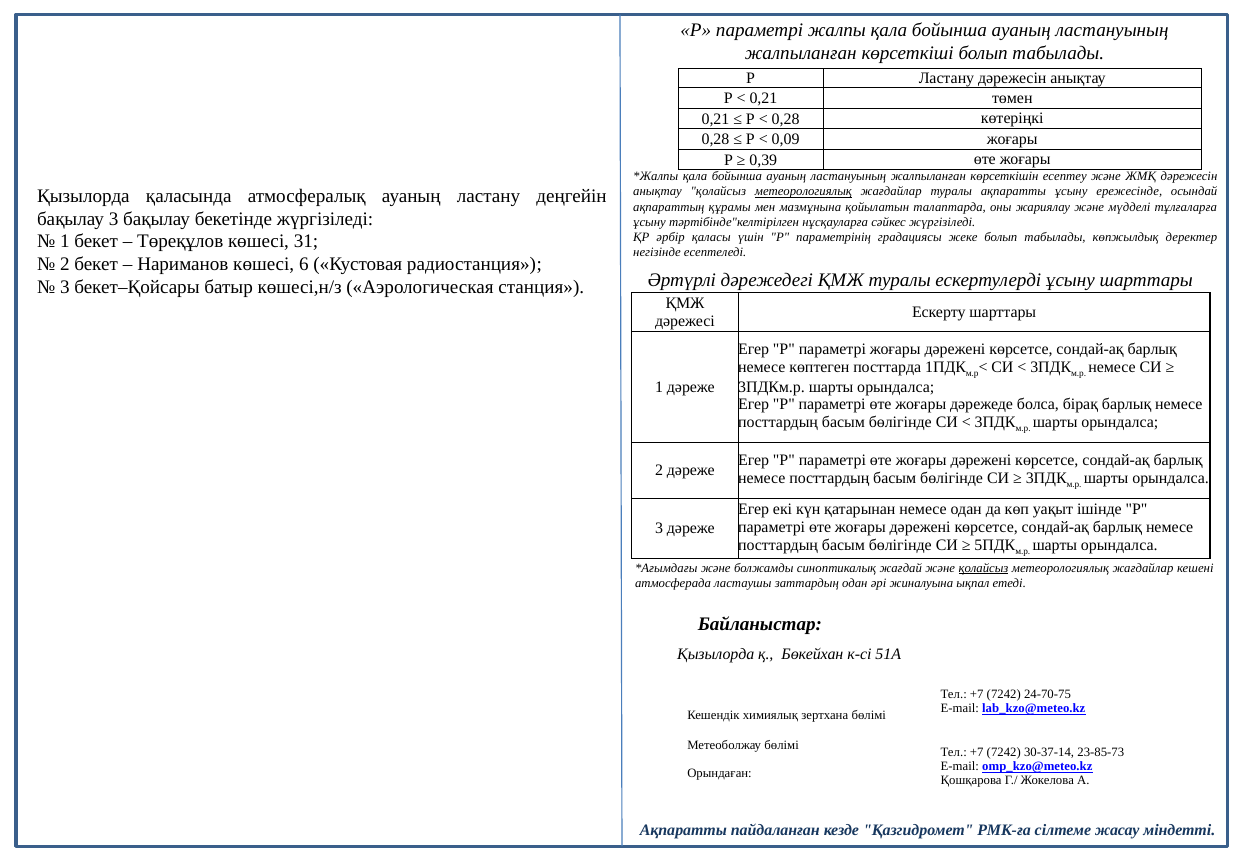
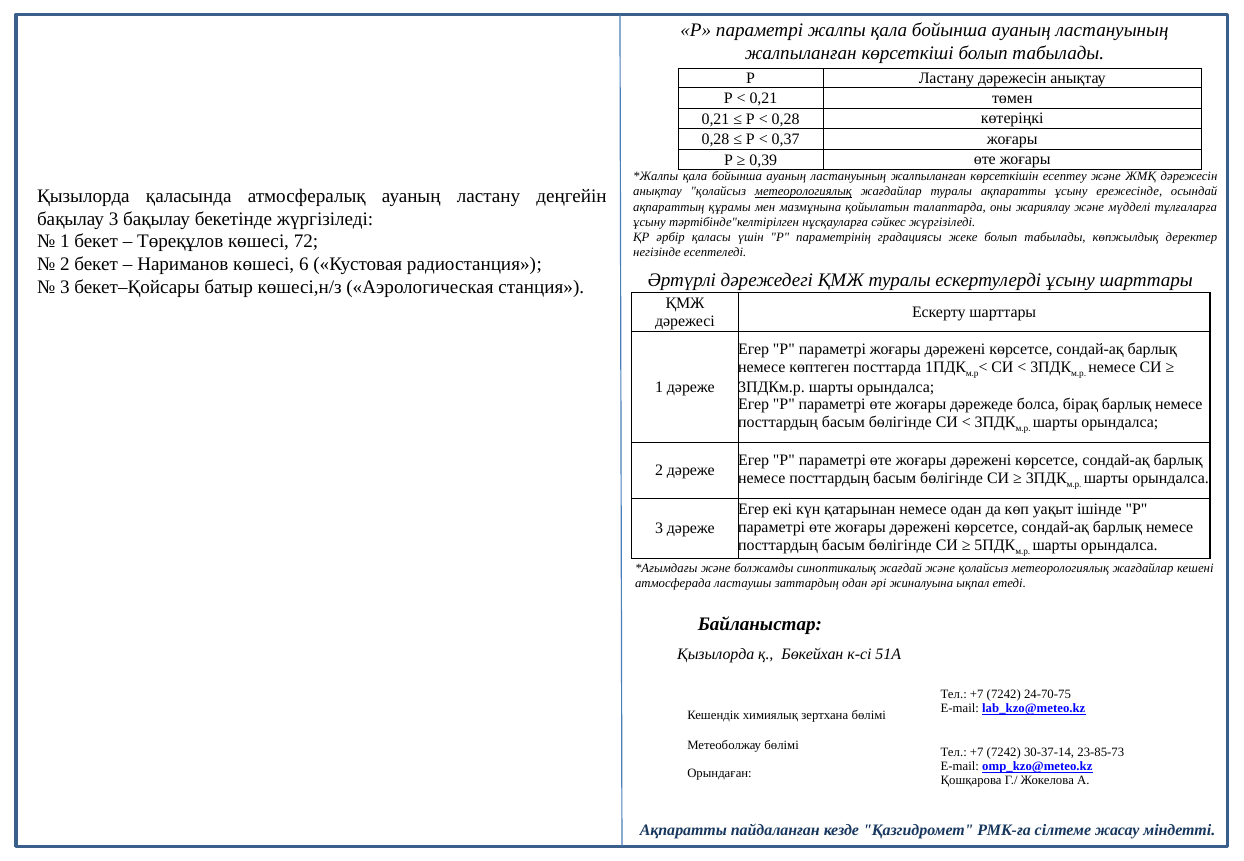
0,09: 0,09 -> 0,37
31: 31 -> 72
қолайсыз at (984, 568) underline: present -> none
